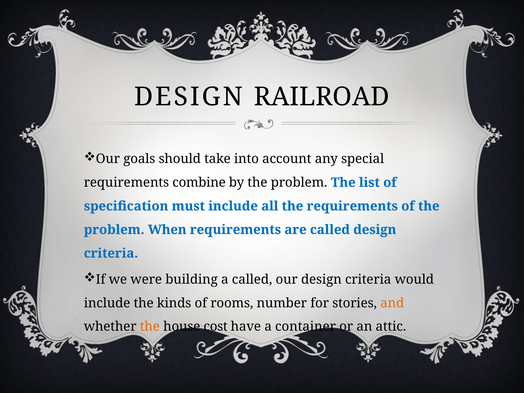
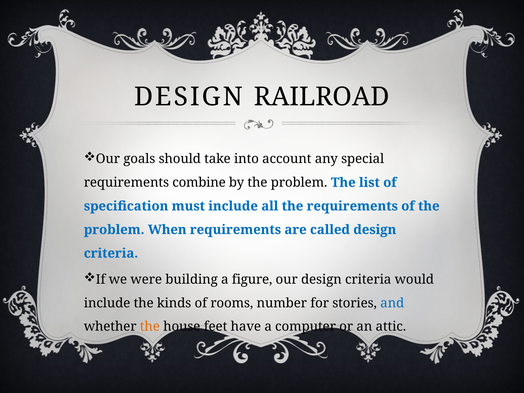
a called: called -> figure
and colour: orange -> blue
cost: cost -> feet
container: container -> computer
